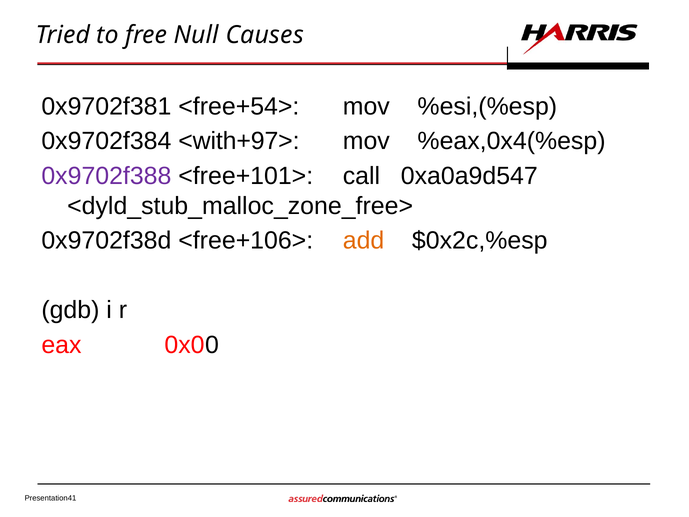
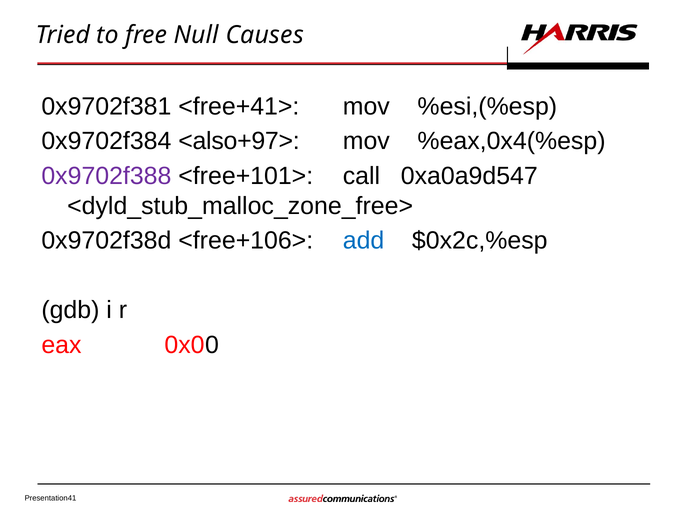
<free+54>: <free+54> -> <free+41>
<with+97>: <with+97> -> <also+97>
add colour: orange -> blue
